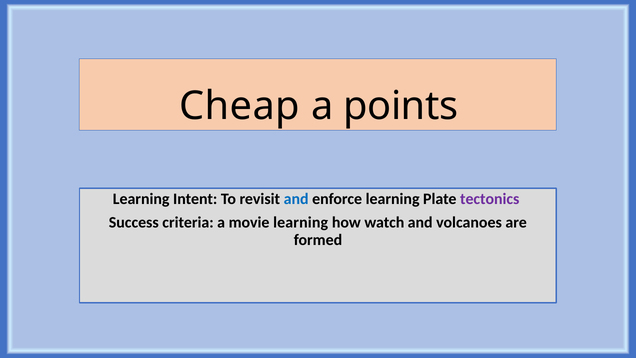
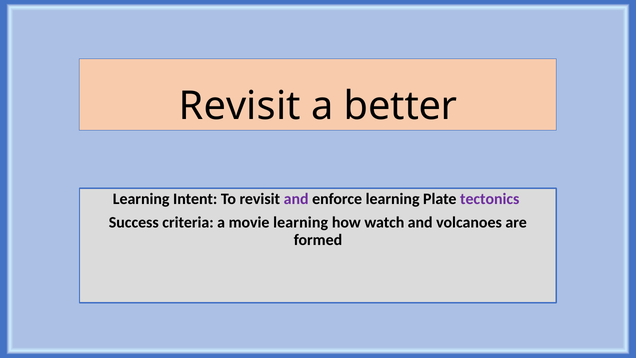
Cheap at (240, 106): Cheap -> Revisit
points: points -> better
and at (296, 199) colour: blue -> purple
